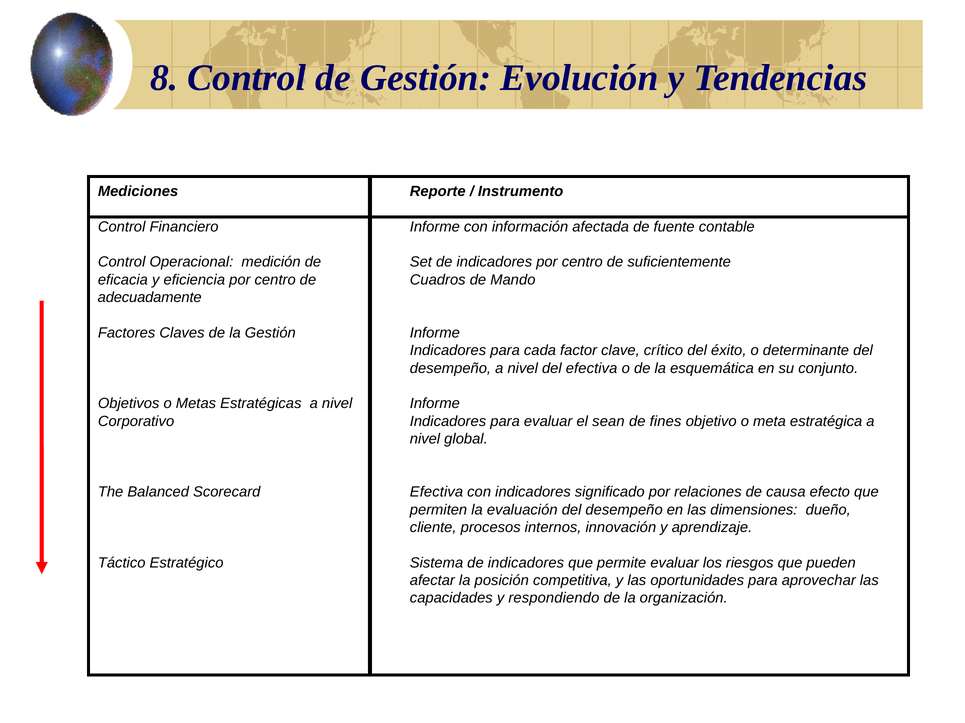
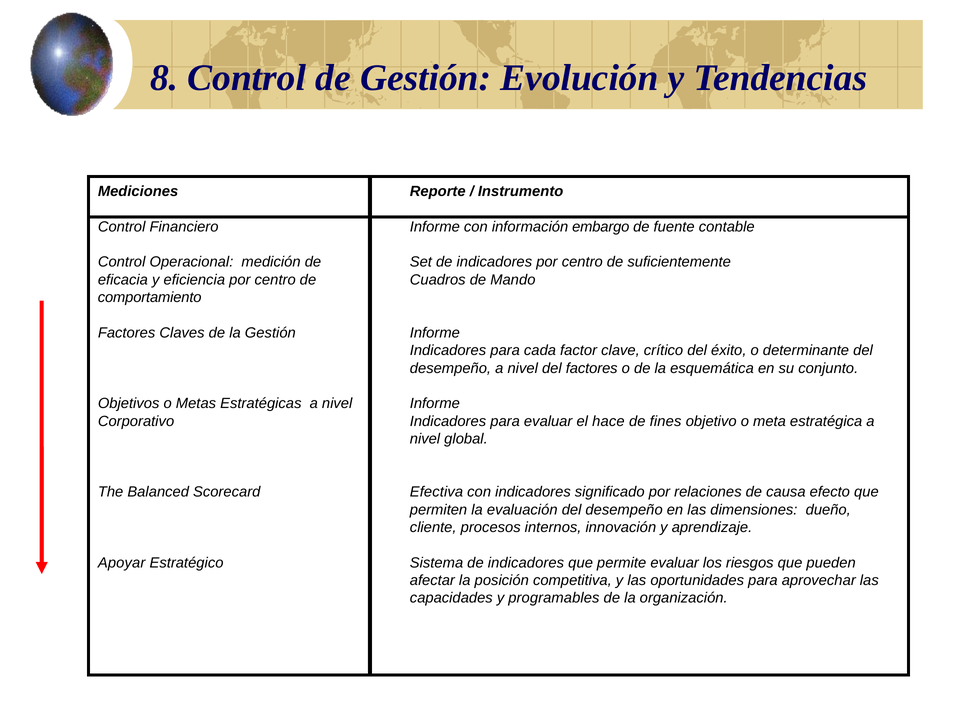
afectada: afectada -> embargo
adecuadamente: adecuadamente -> comportamiento
del efectiva: efectiva -> factores
sean: sean -> hace
Táctico: Táctico -> Apoyar
respondiendo: respondiendo -> programables
